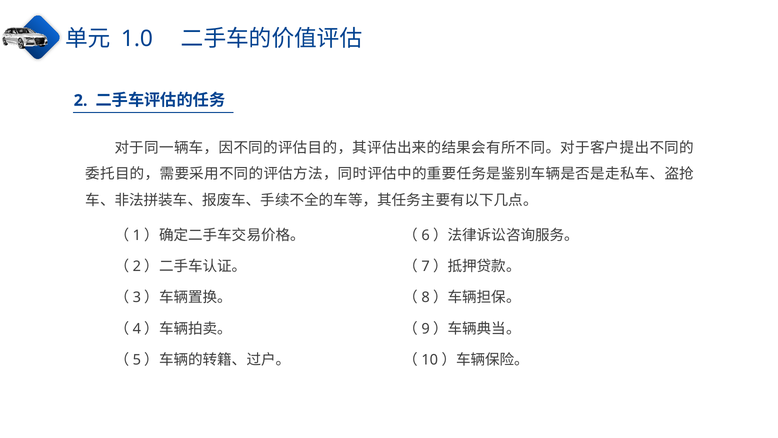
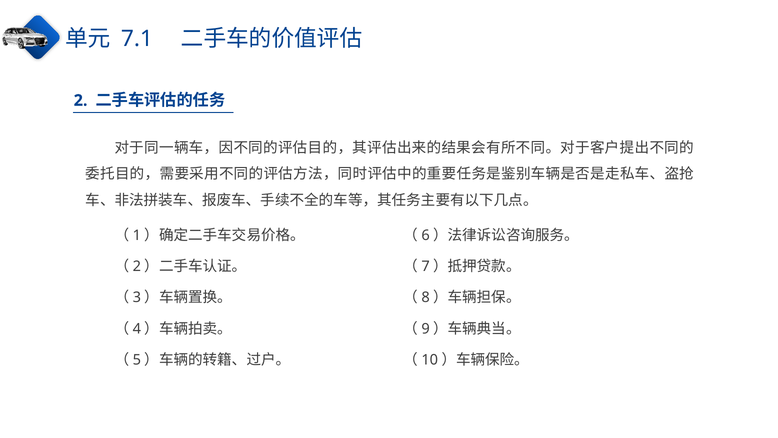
1.0: 1.0 -> 7.1
